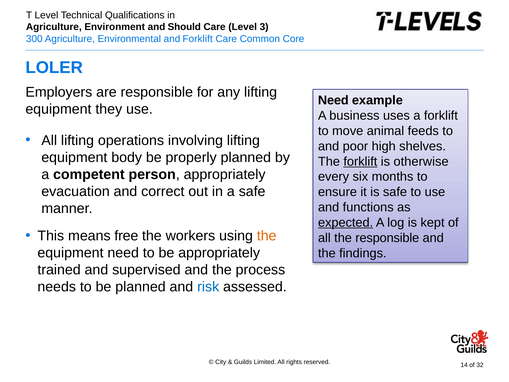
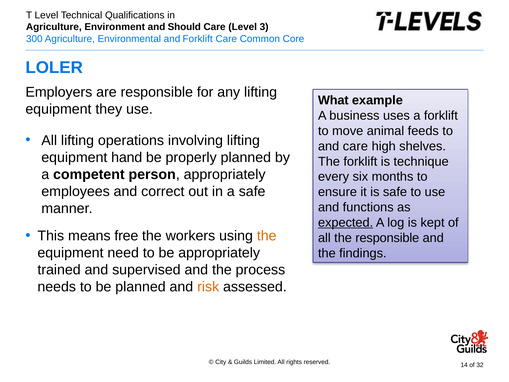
Need at (333, 100): Need -> What
and poor: poor -> care
body: body -> hand
forklift at (360, 161) underline: present -> none
otherwise: otherwise -> technique
evacuation: evacuation -> employees
risk colour: blue -> orange
